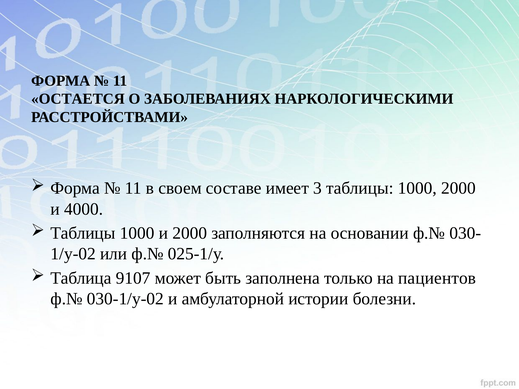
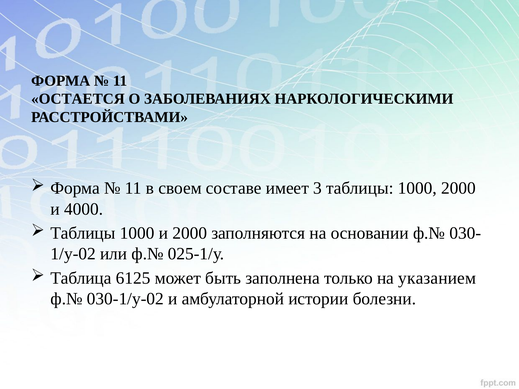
9107: 9107 -> 6125
пациентов: пациентов -> указанием
